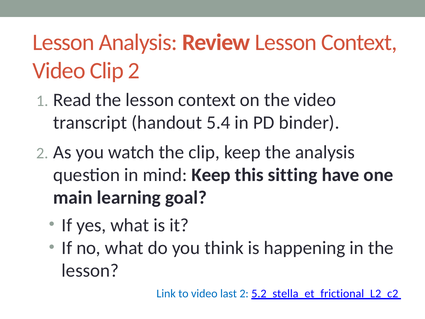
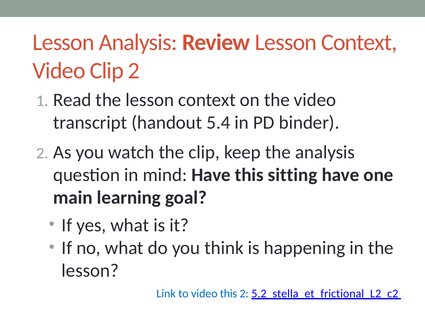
mind Keep: Keep -> Have
video last: last -> this
